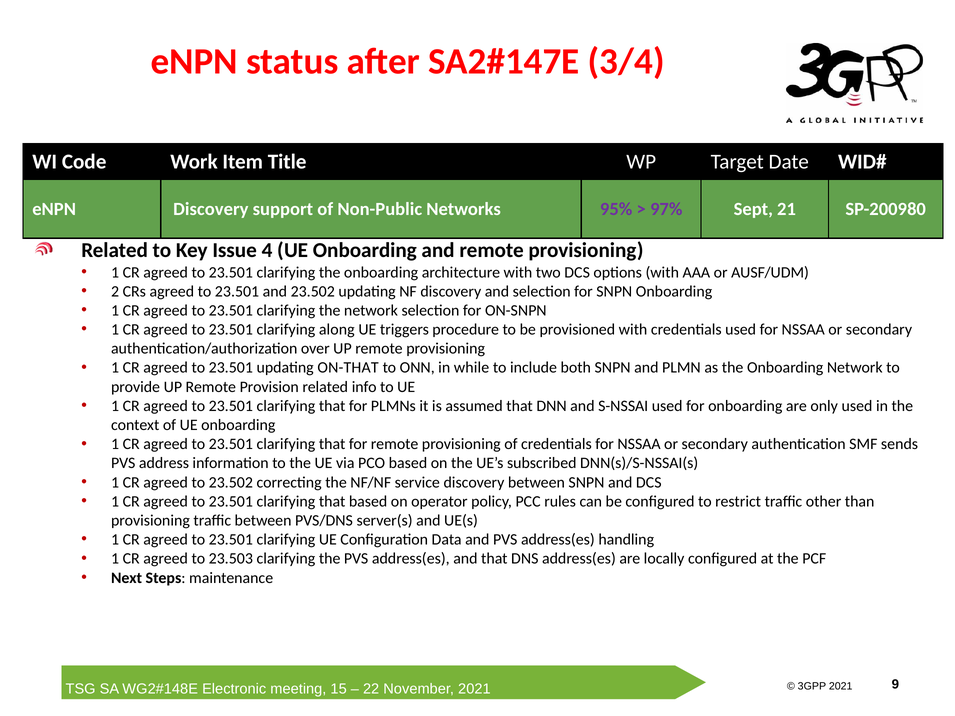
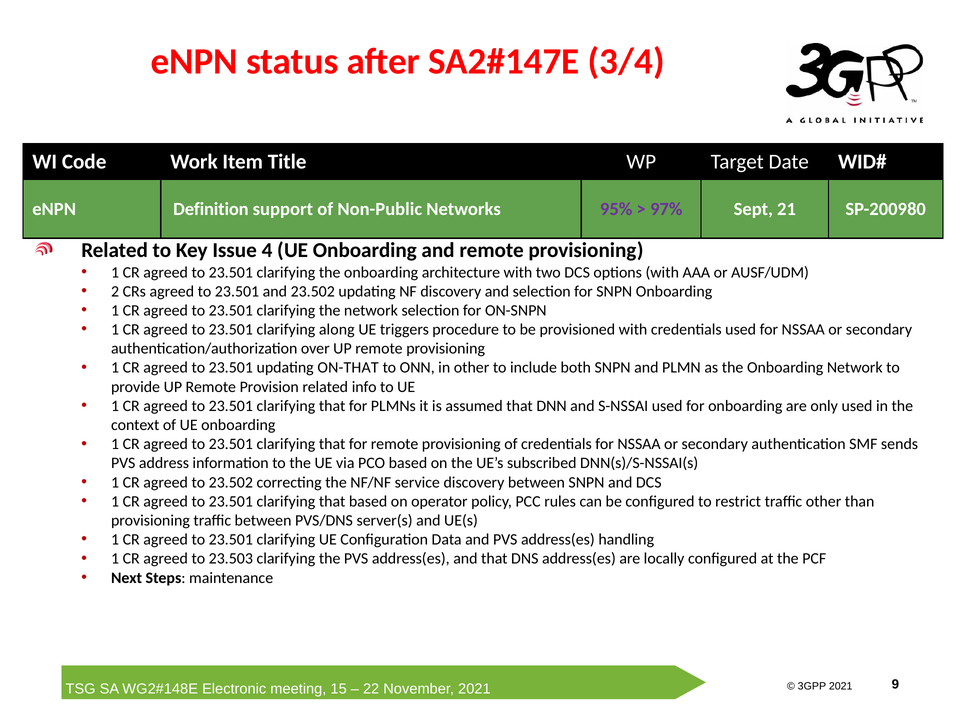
eNPN Discovery: Discovery -> Definition
in while: while -> other
